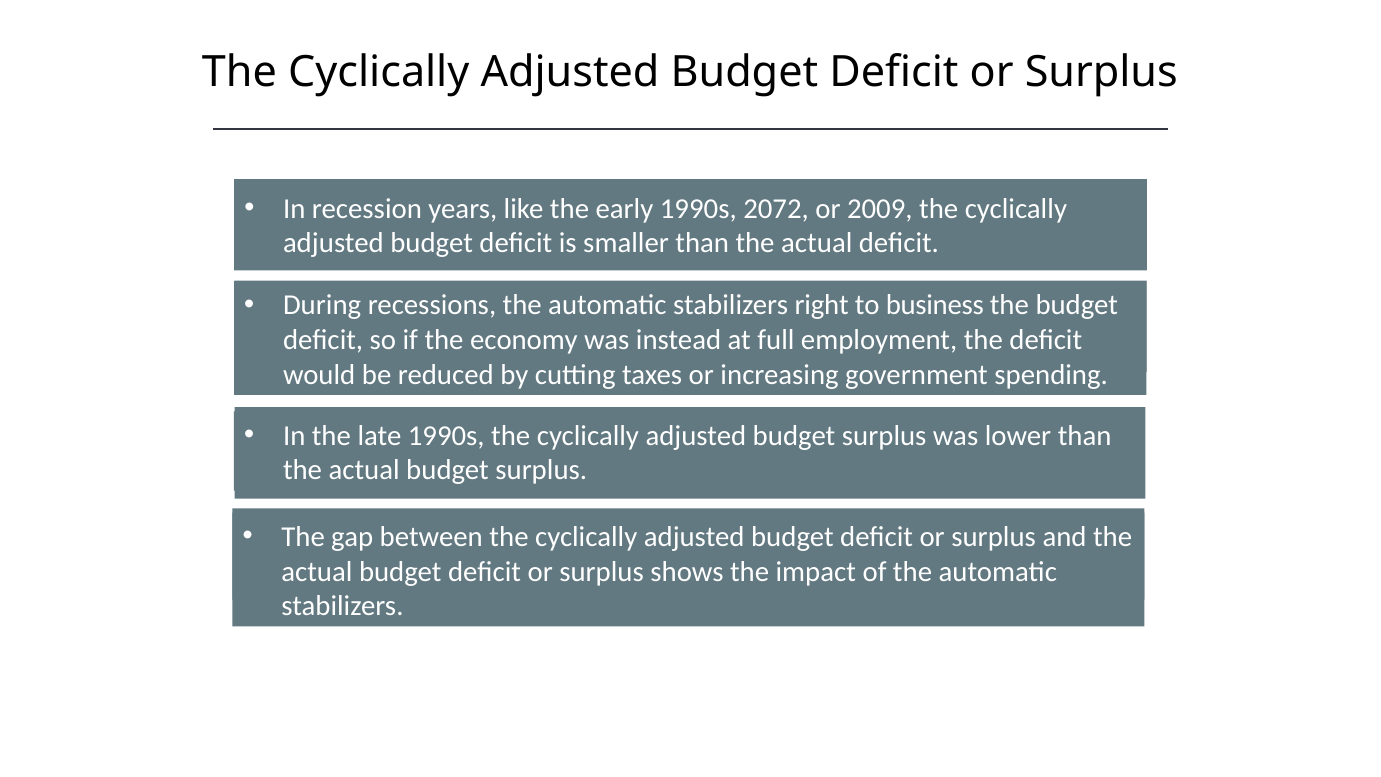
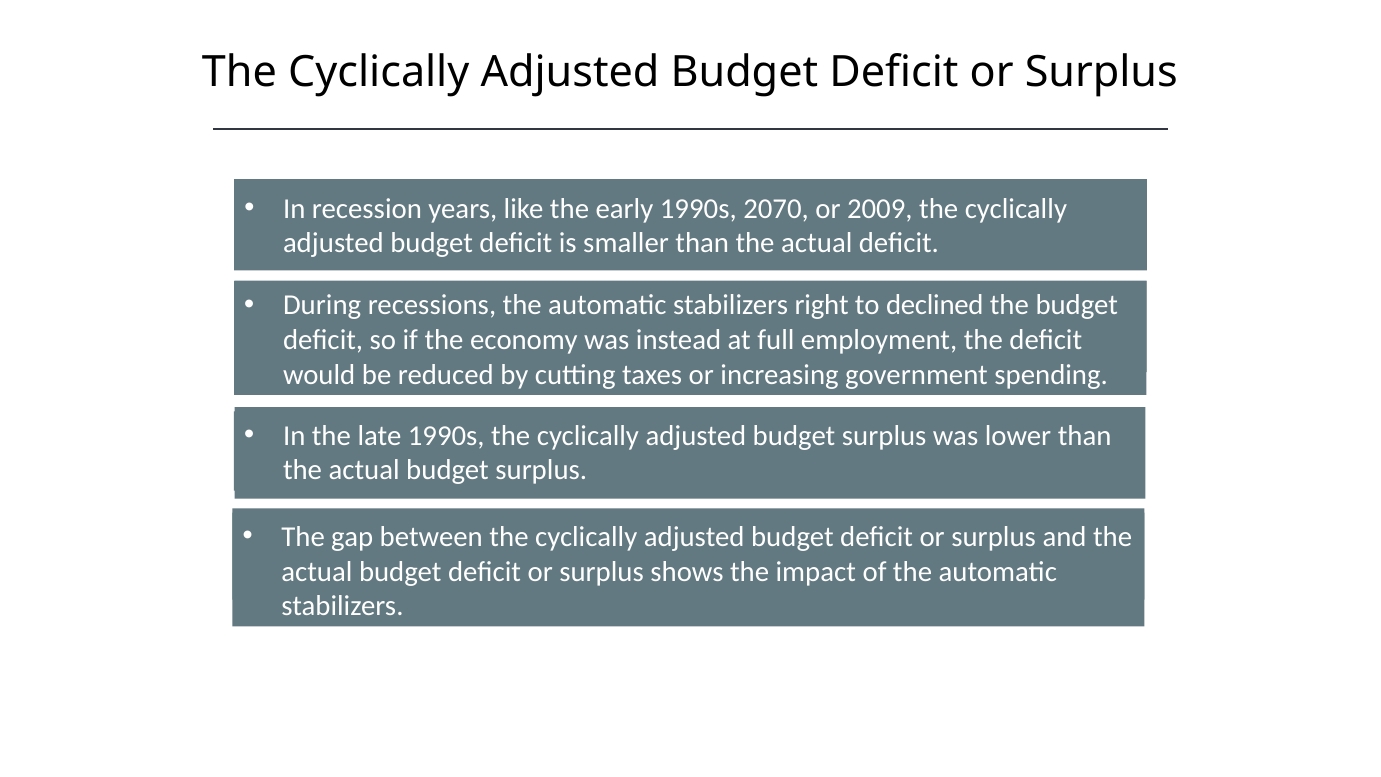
2072: 2072 -> 2070
business: business -> declined
